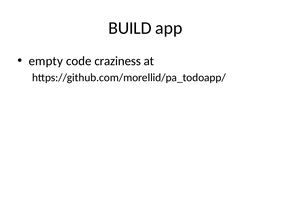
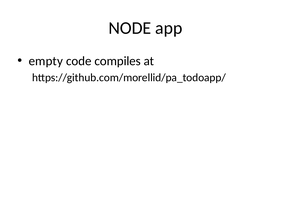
BUILD: BUILD -> NODE
craziness: craziness -> compiles
